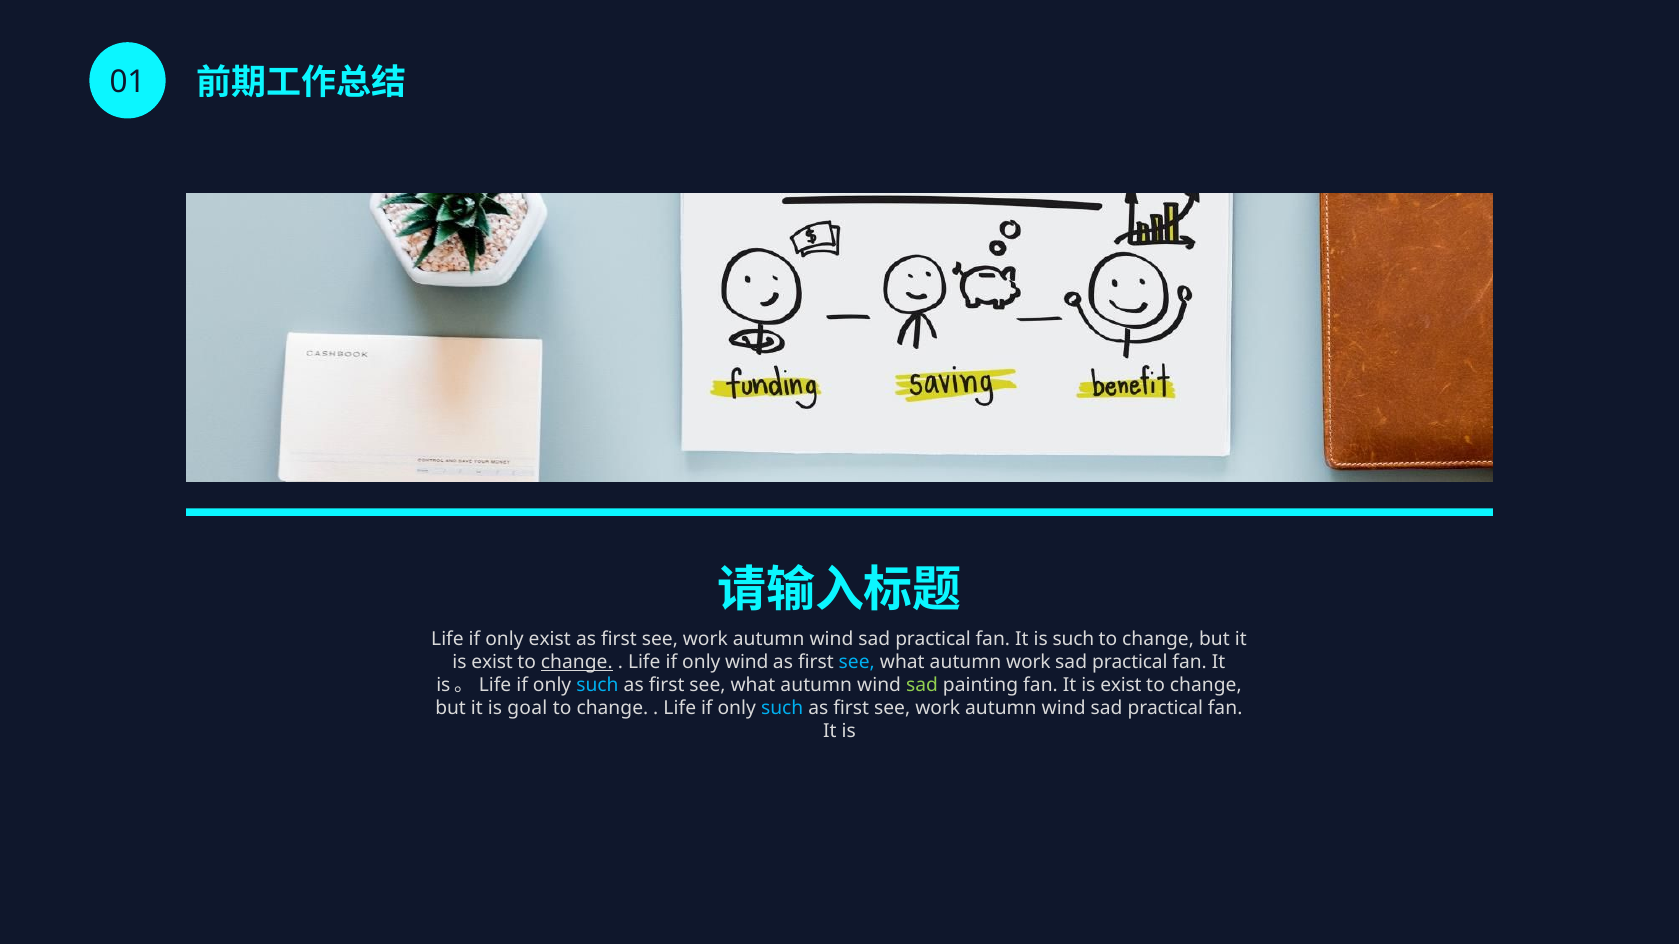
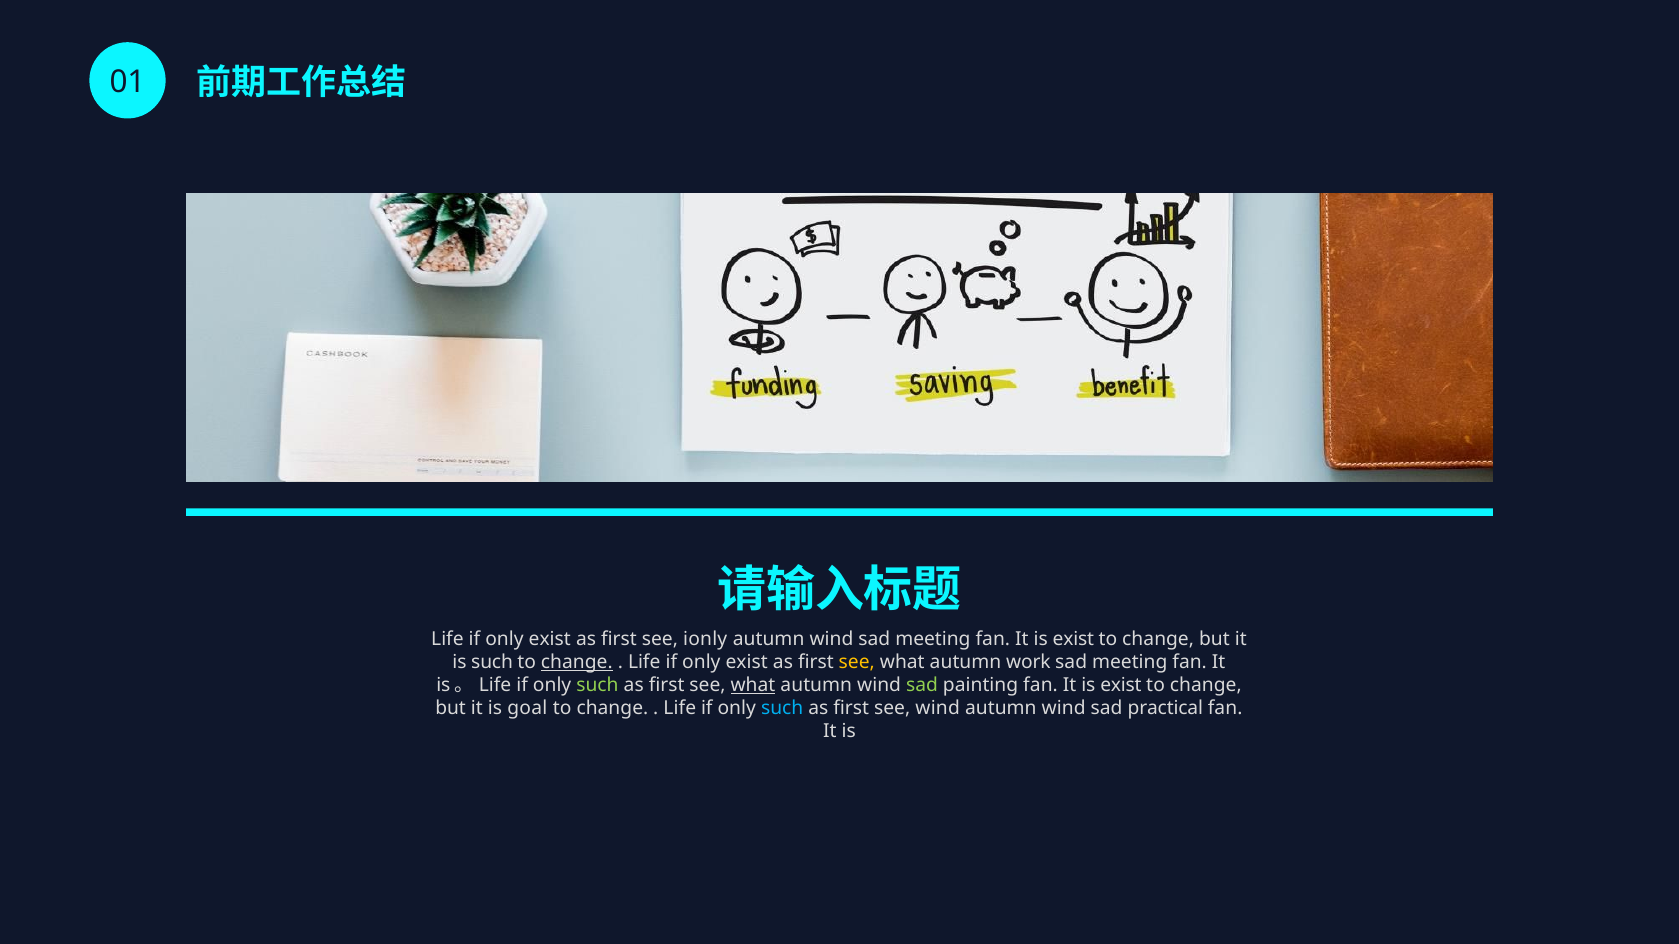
work at (705, 639): work -> ionly
practical at (933, 639): practical -> meeting
such at (1073, 639): such -> exist
exist at (492, 662): exist -> such
wind at (747, 662): wind -> exist
see at (857, 662) colour: light blue -> yellow
practical at (1130, 662): practical -> meeting
such at (597, 686) colour: light blue -> light green
what at (753, 686) underline: none -> present
work at (938, 709): work -> wind
